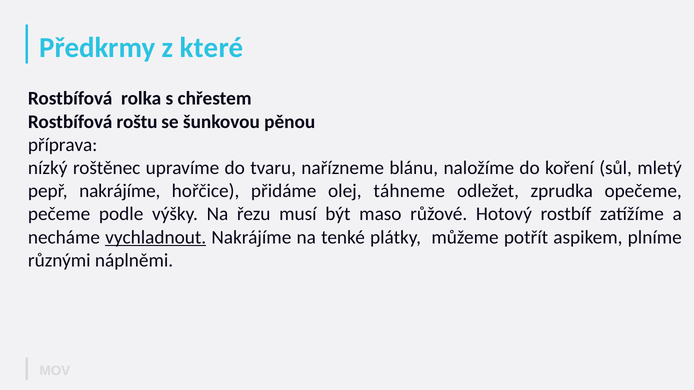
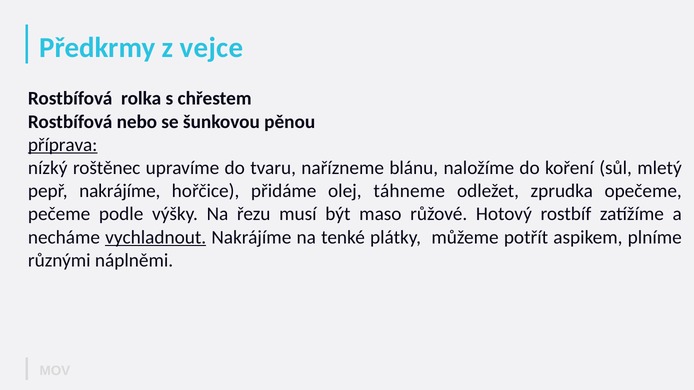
které: které -> vejce
roštu: roštu -> nebo
příprava underline: none -> present
